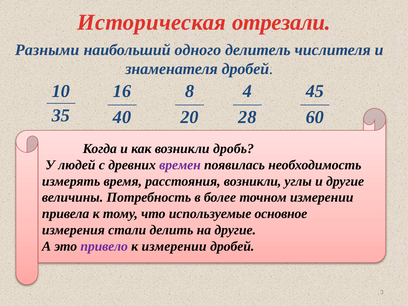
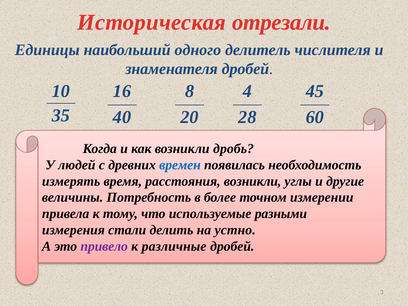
Разными: Разными -> Единицы
времен colour: purple -> blue
основное: основное -> разными
на другие: другие -> устно
к измерении: измерении -> различные
